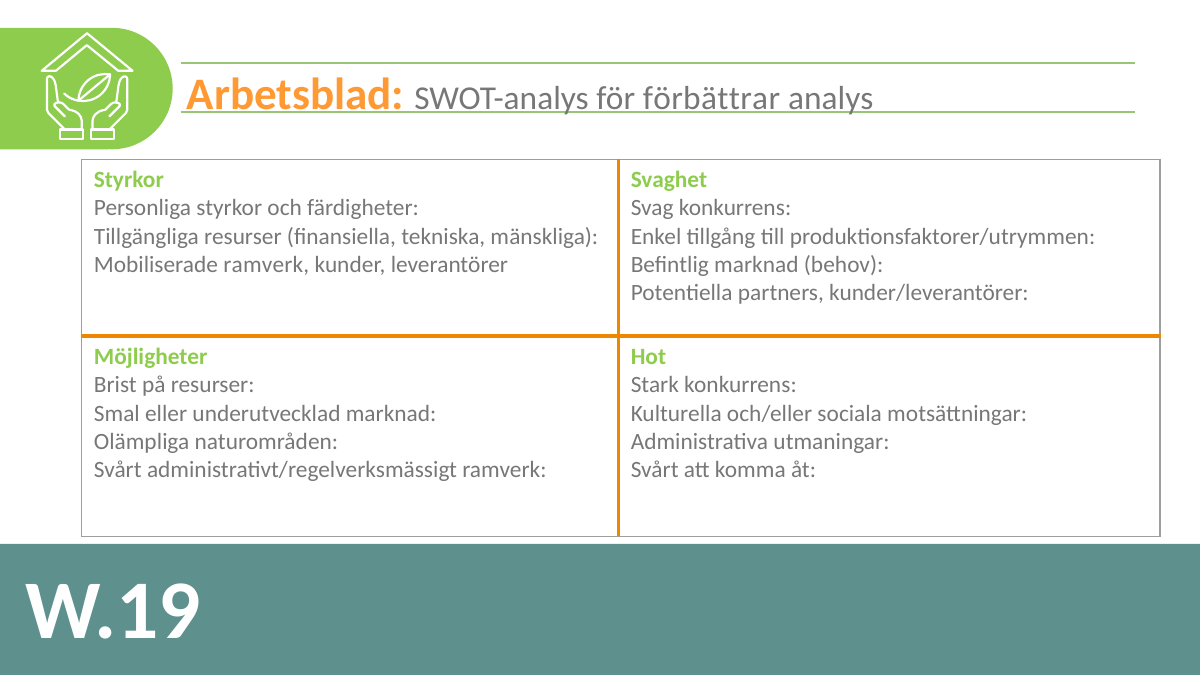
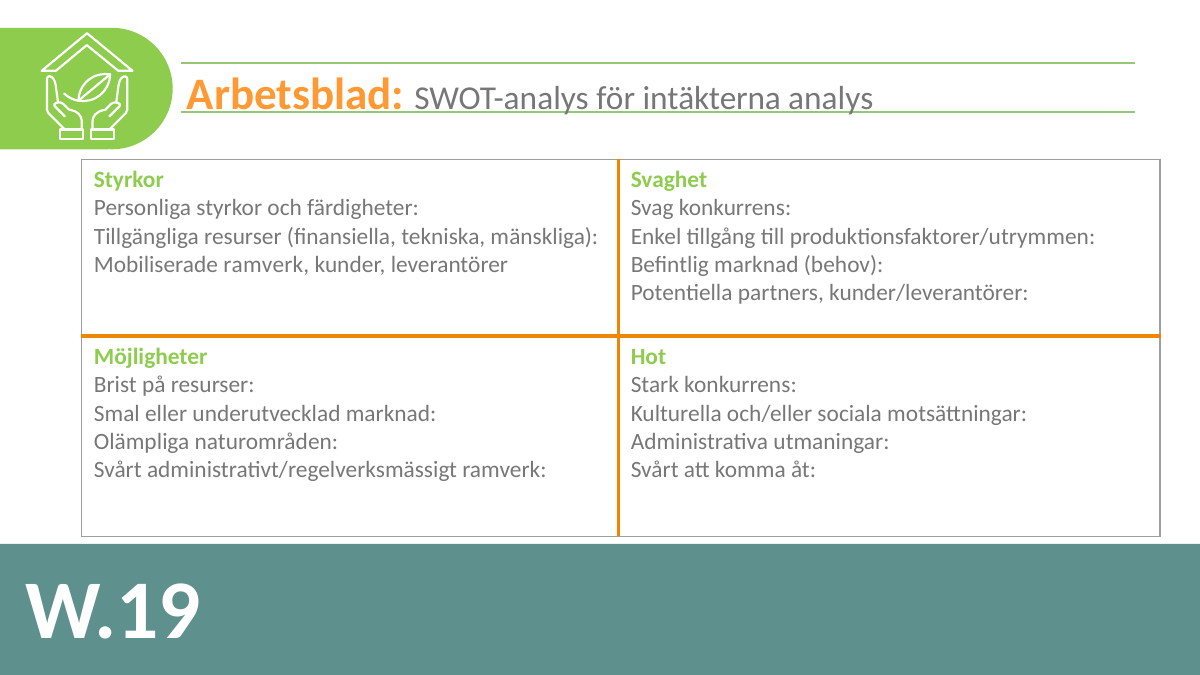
förbättrar: förbättrar -> intäkterna
